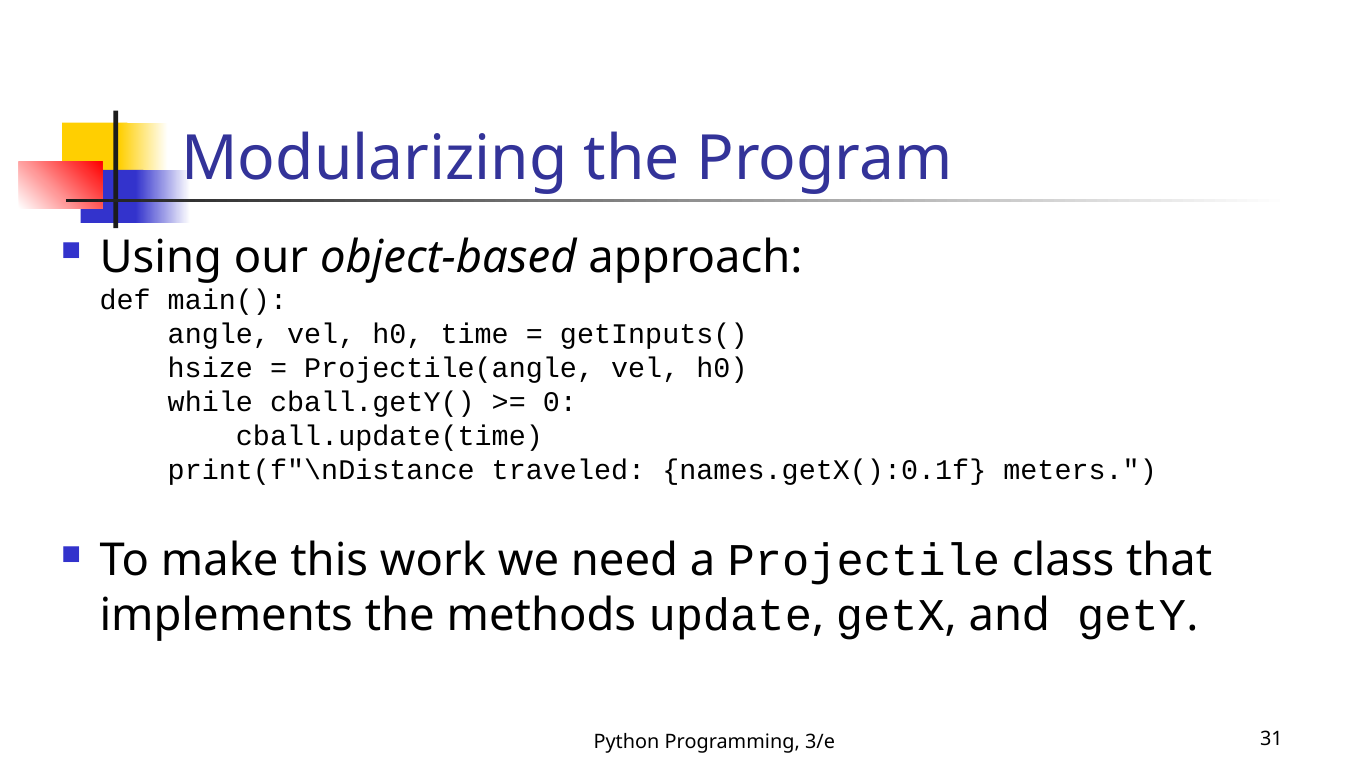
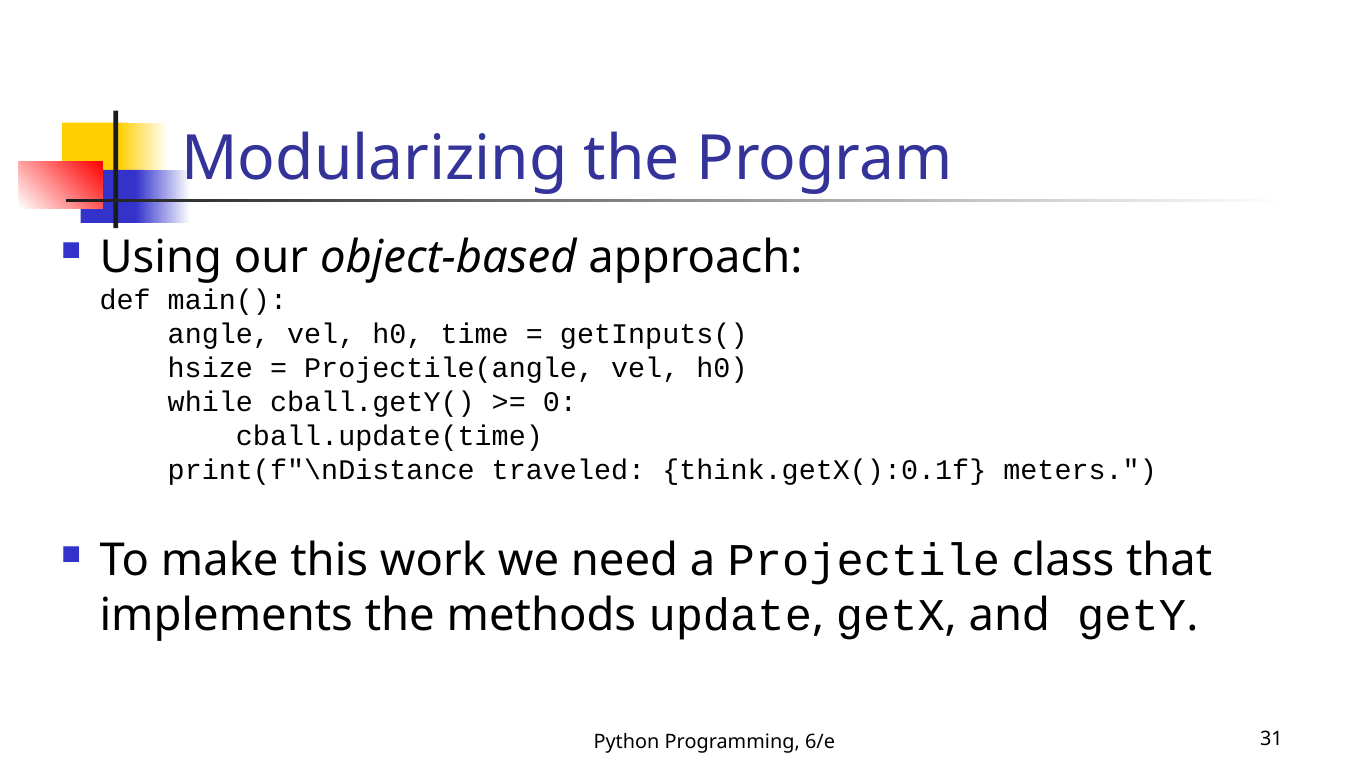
names.getX():0.1f: names.getX():0.1f -> think.getX():0.1f
3/e: 3/e -> 6/e
